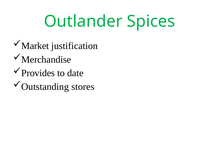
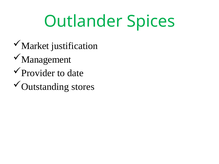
Merchandise: Merchandise -> Management
Provides: Provides -> Provider
